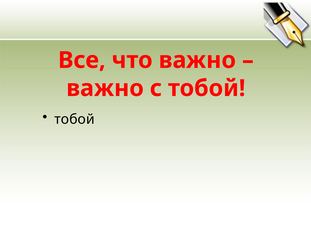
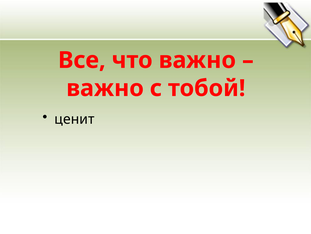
тобой at (74, 119): тобой -> ценит
